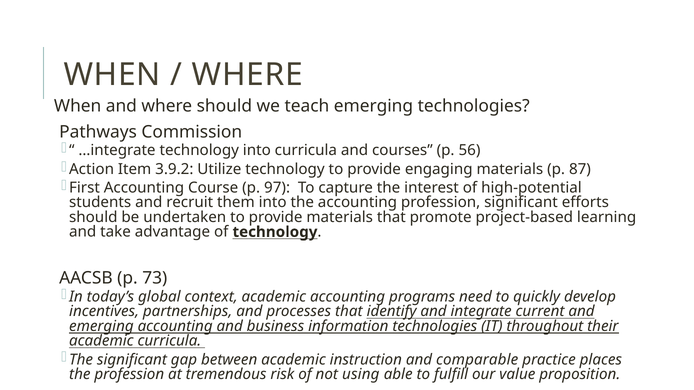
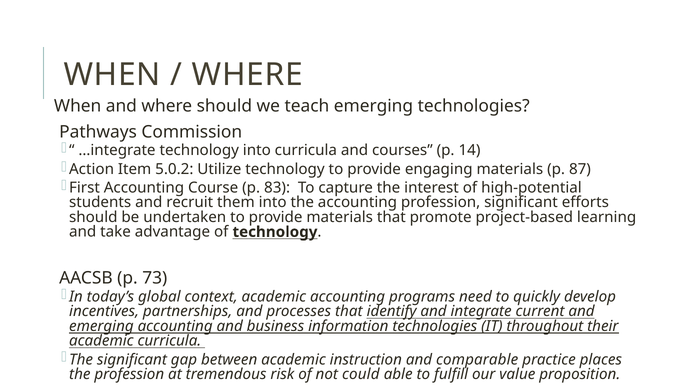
56: 56 -> 14
3.9.2: 3.9.2 -> 5.0.2
97: 97 -> 83
using: using -> could
